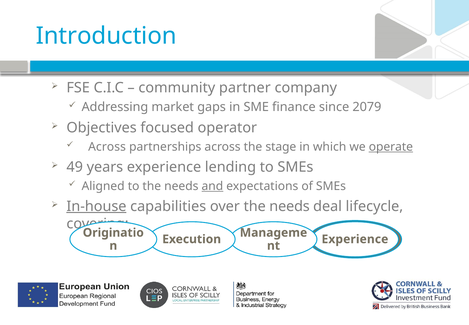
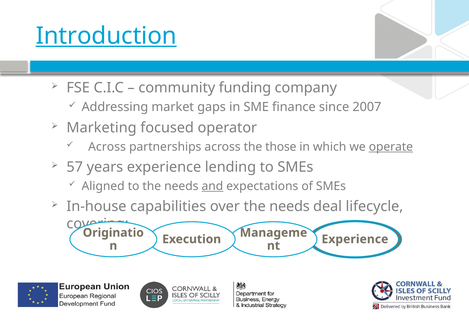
Introduction underline: none -> present
partner: partner -> funding
2079: 2079 -> 2007
Objectives: Objectives -> Marketing
stage: stage -> those
49: 49 -> 57
In-house underline: present -> none
